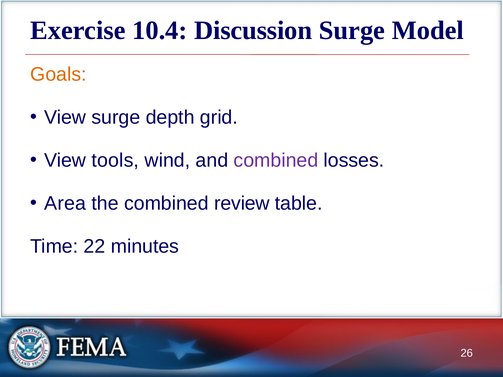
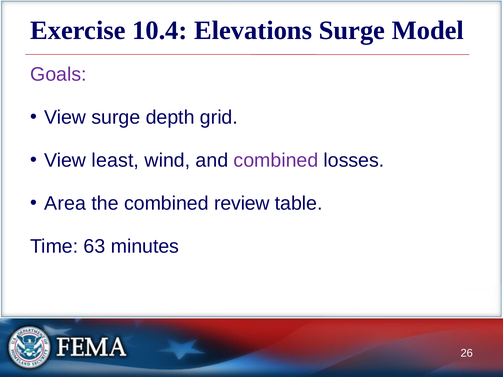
Discussion: Discussion -> Elevations
Goals colour: orange -> purple
tools: tools -> least
22: 22 -> 63
